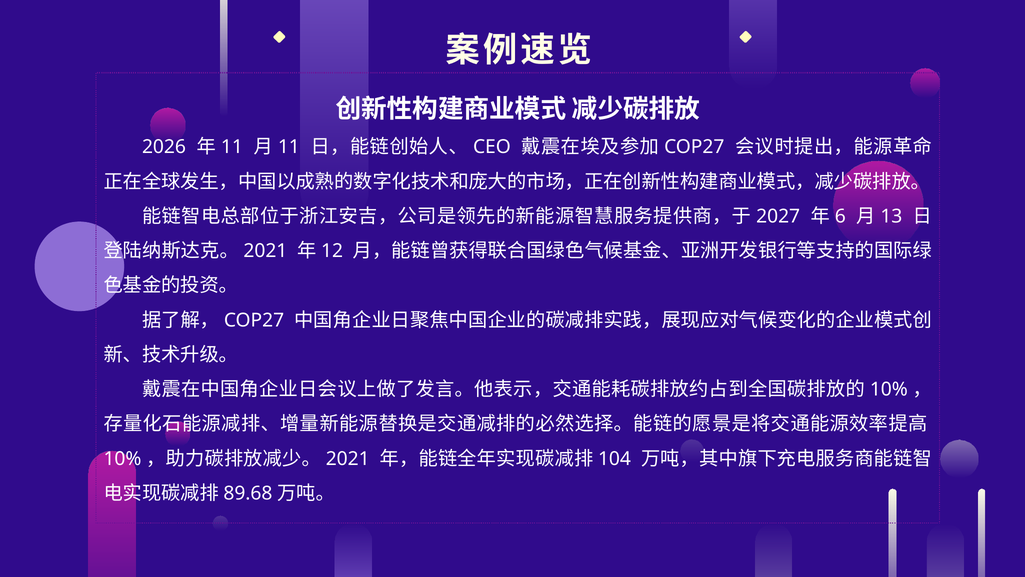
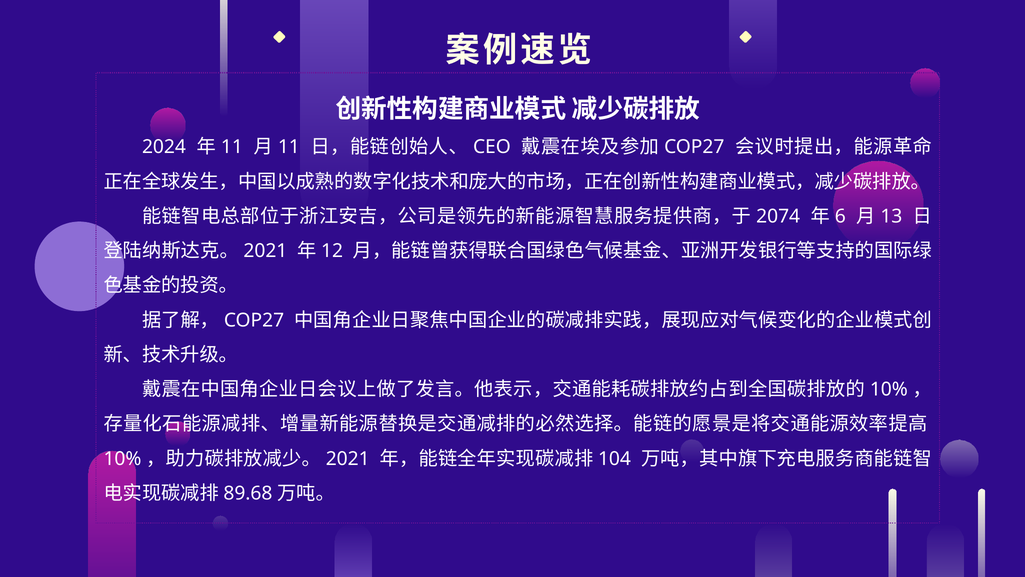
2026: 2026 -> 2024
2027: 2027 -> 2074
